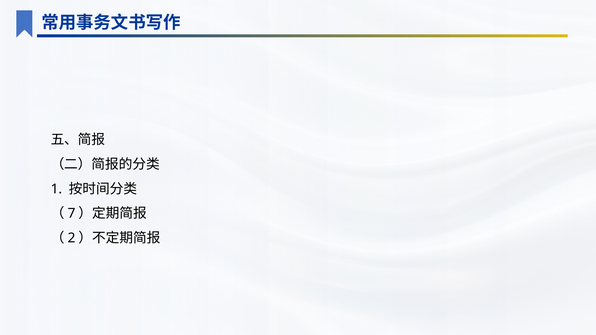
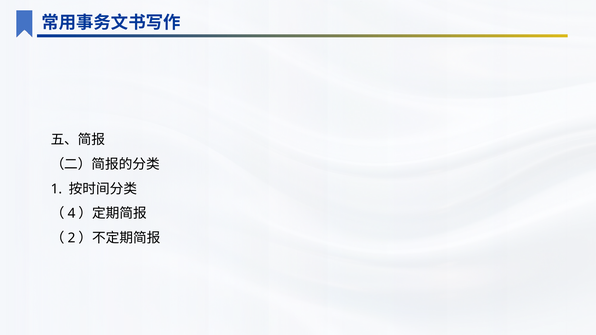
7: 7 -> 4
